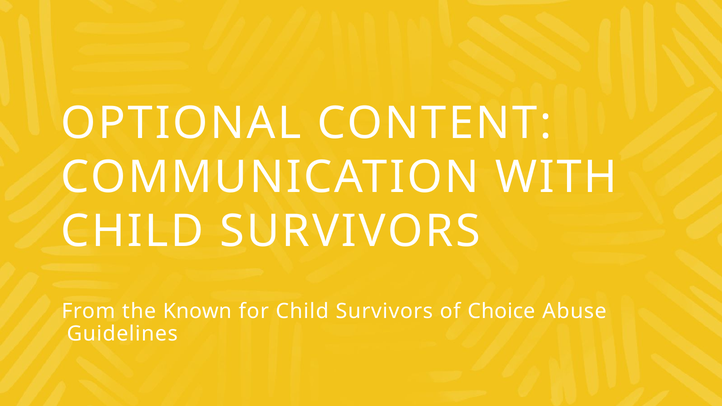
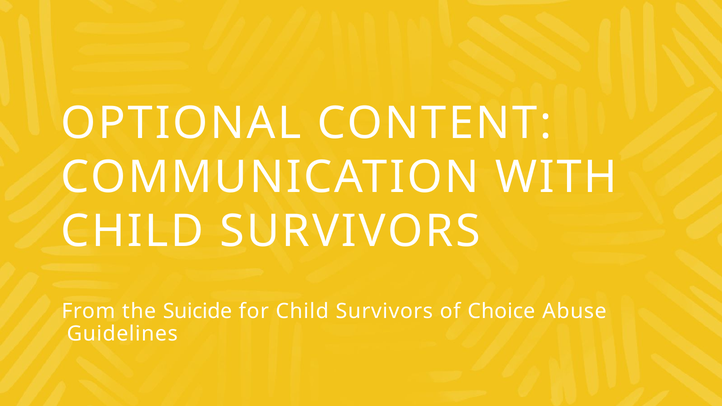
Known: Known -> Suicide
